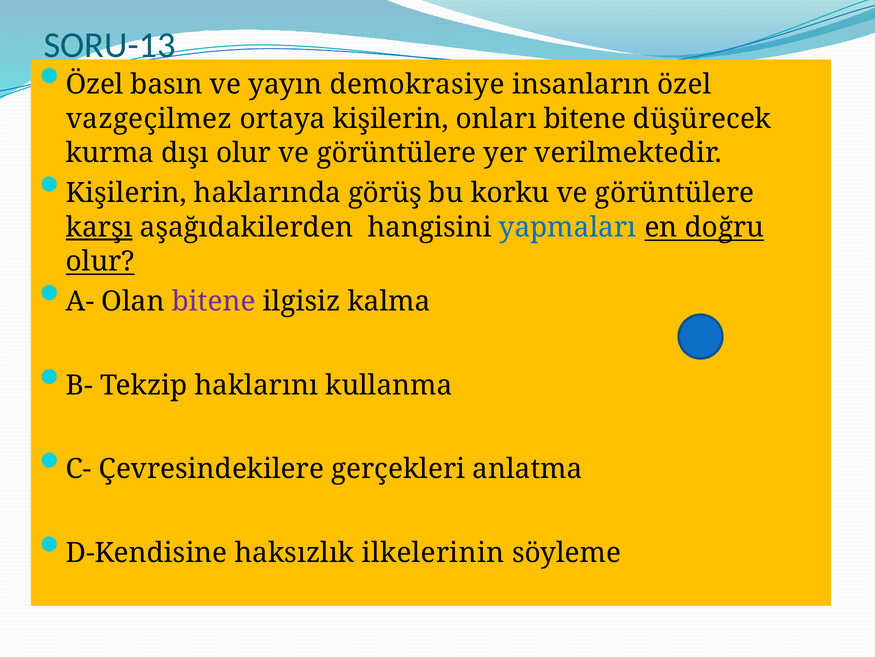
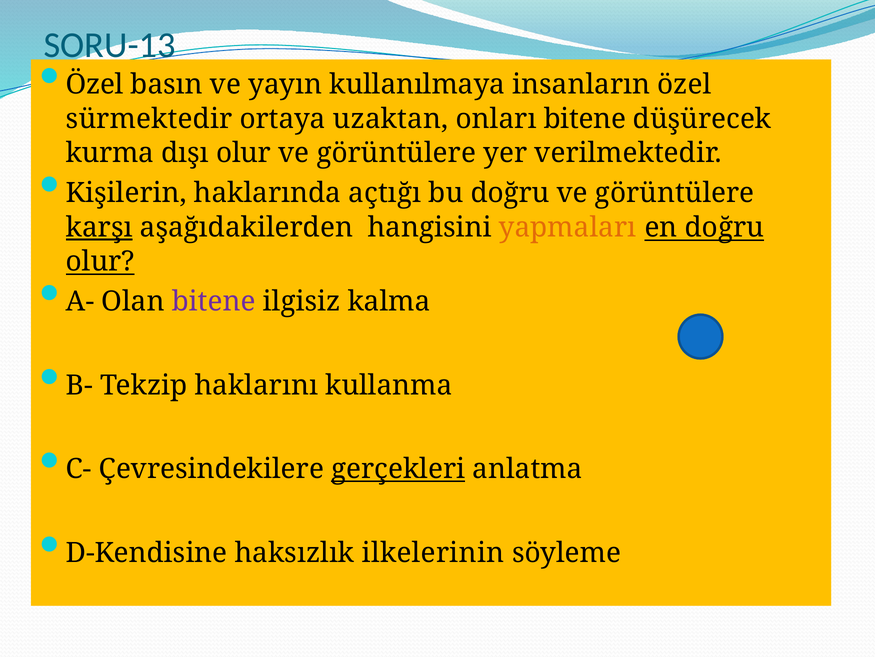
demokrasiye: demokrasiye -> kullanılmaya
vazgeçilmez: vazgeçilmez -> sürmektedir
ortaya kişilerin: kişilerin -> uzaktan
görüş: görüş -> açtığı
bu korku: korku -> doğru
yapmaları colour: blue -> orange
gerçekleri underline: none -> present
